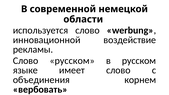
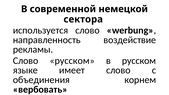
области: области -> сектора
инновационной: инновационной -> направленность
